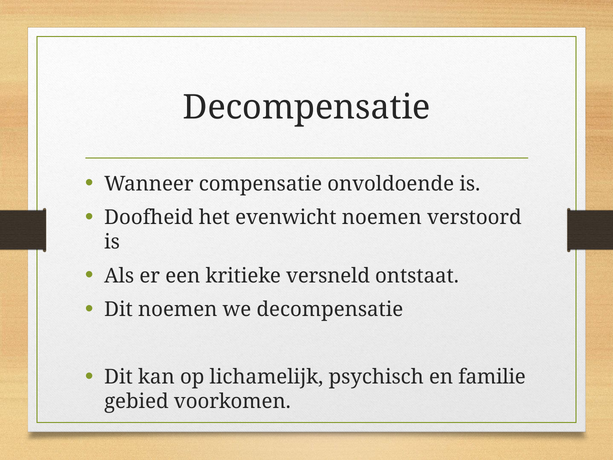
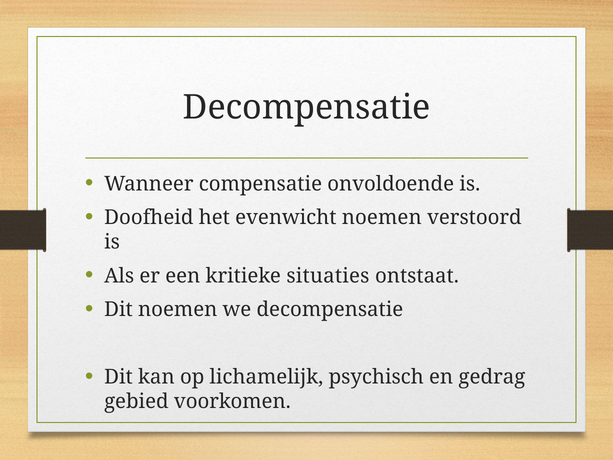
versneld: versneld -> situaties
familie: familie -> gedrag
